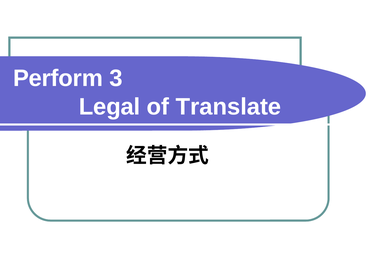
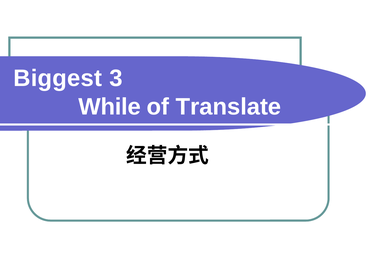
Perform: Perform -> Biggest
Legal: Legal -> While
